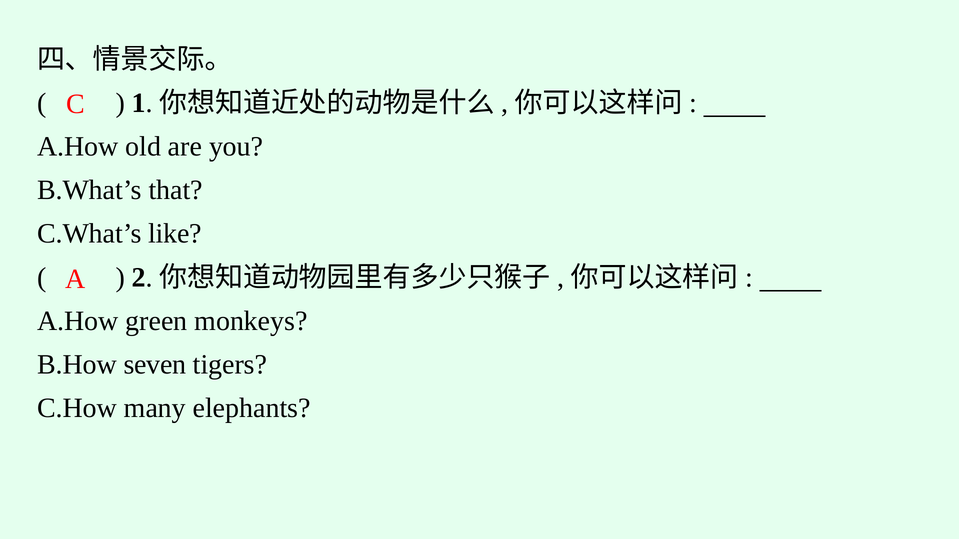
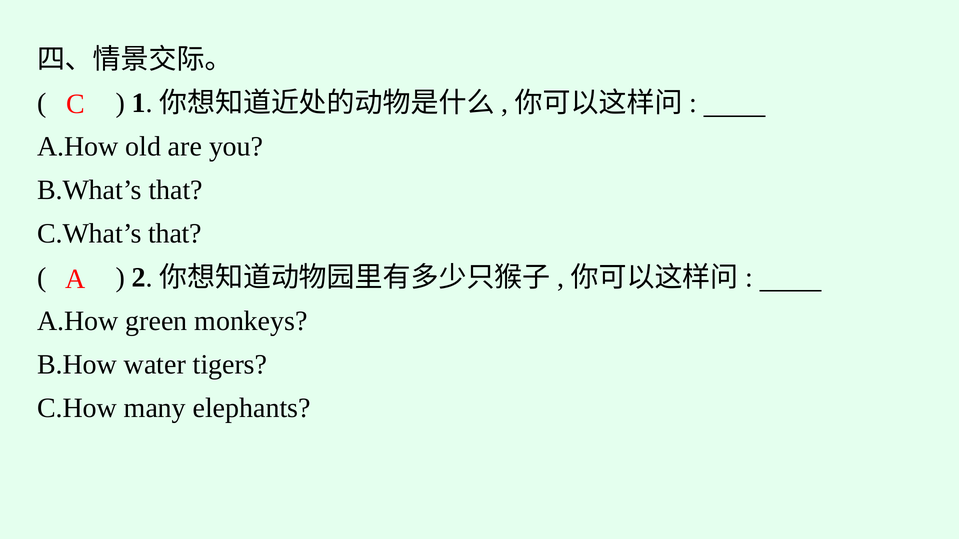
C.What’s like: like -> that
seven: seven -> water
